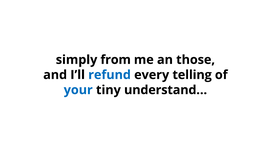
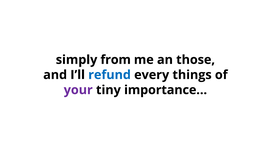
telling: telling -> things
your colour: blue -> purple
understand…: understand… -> importance…
